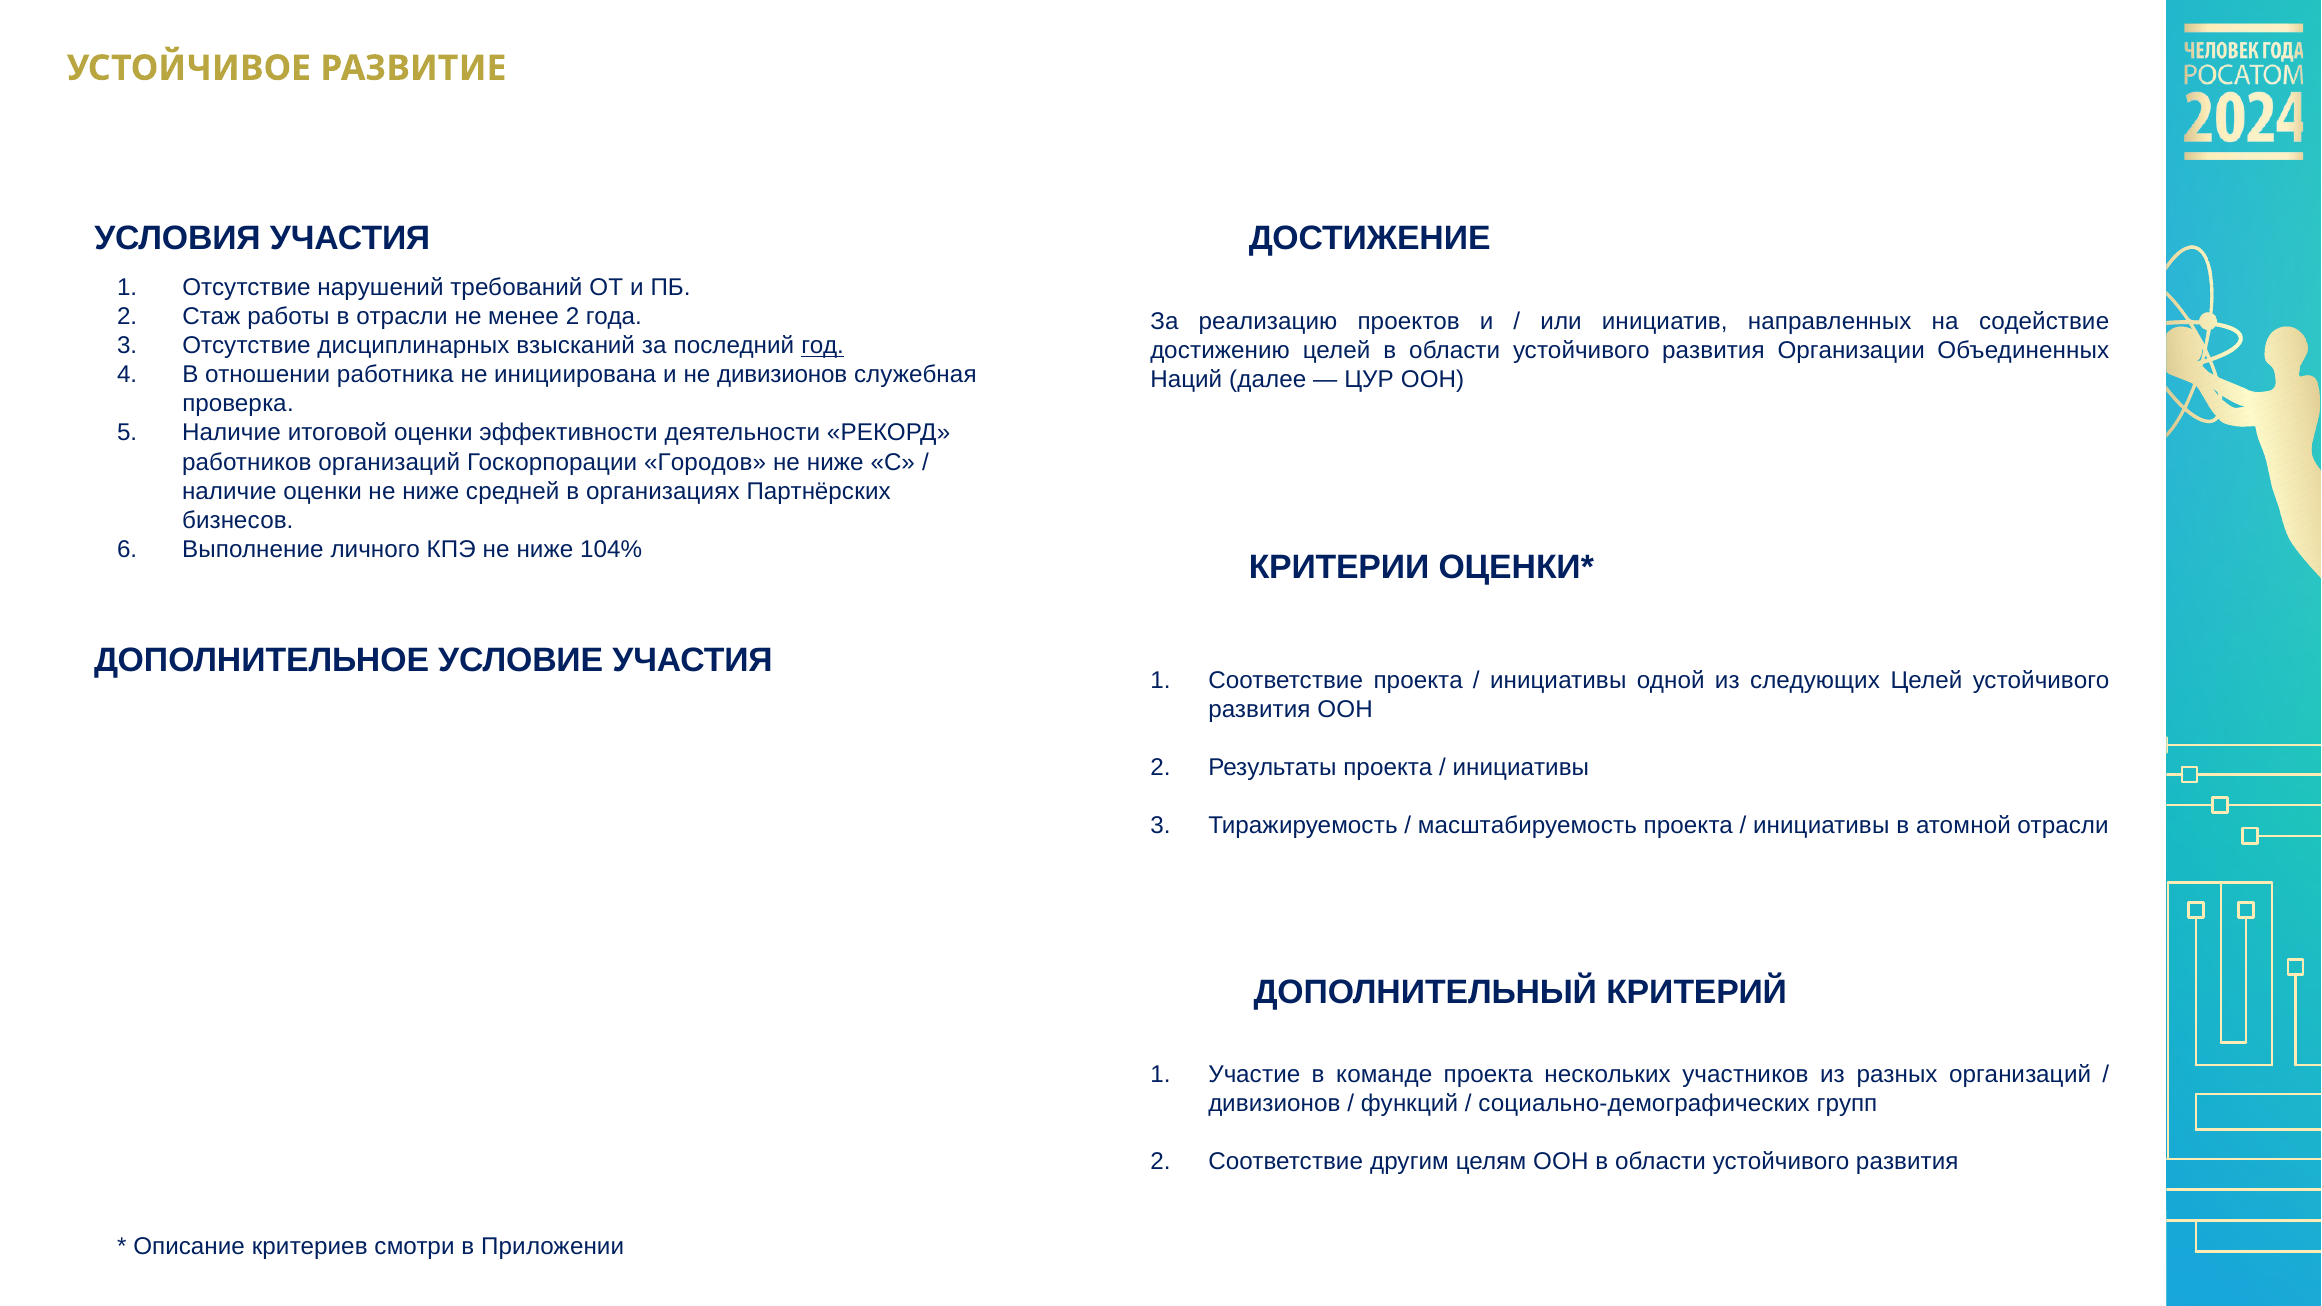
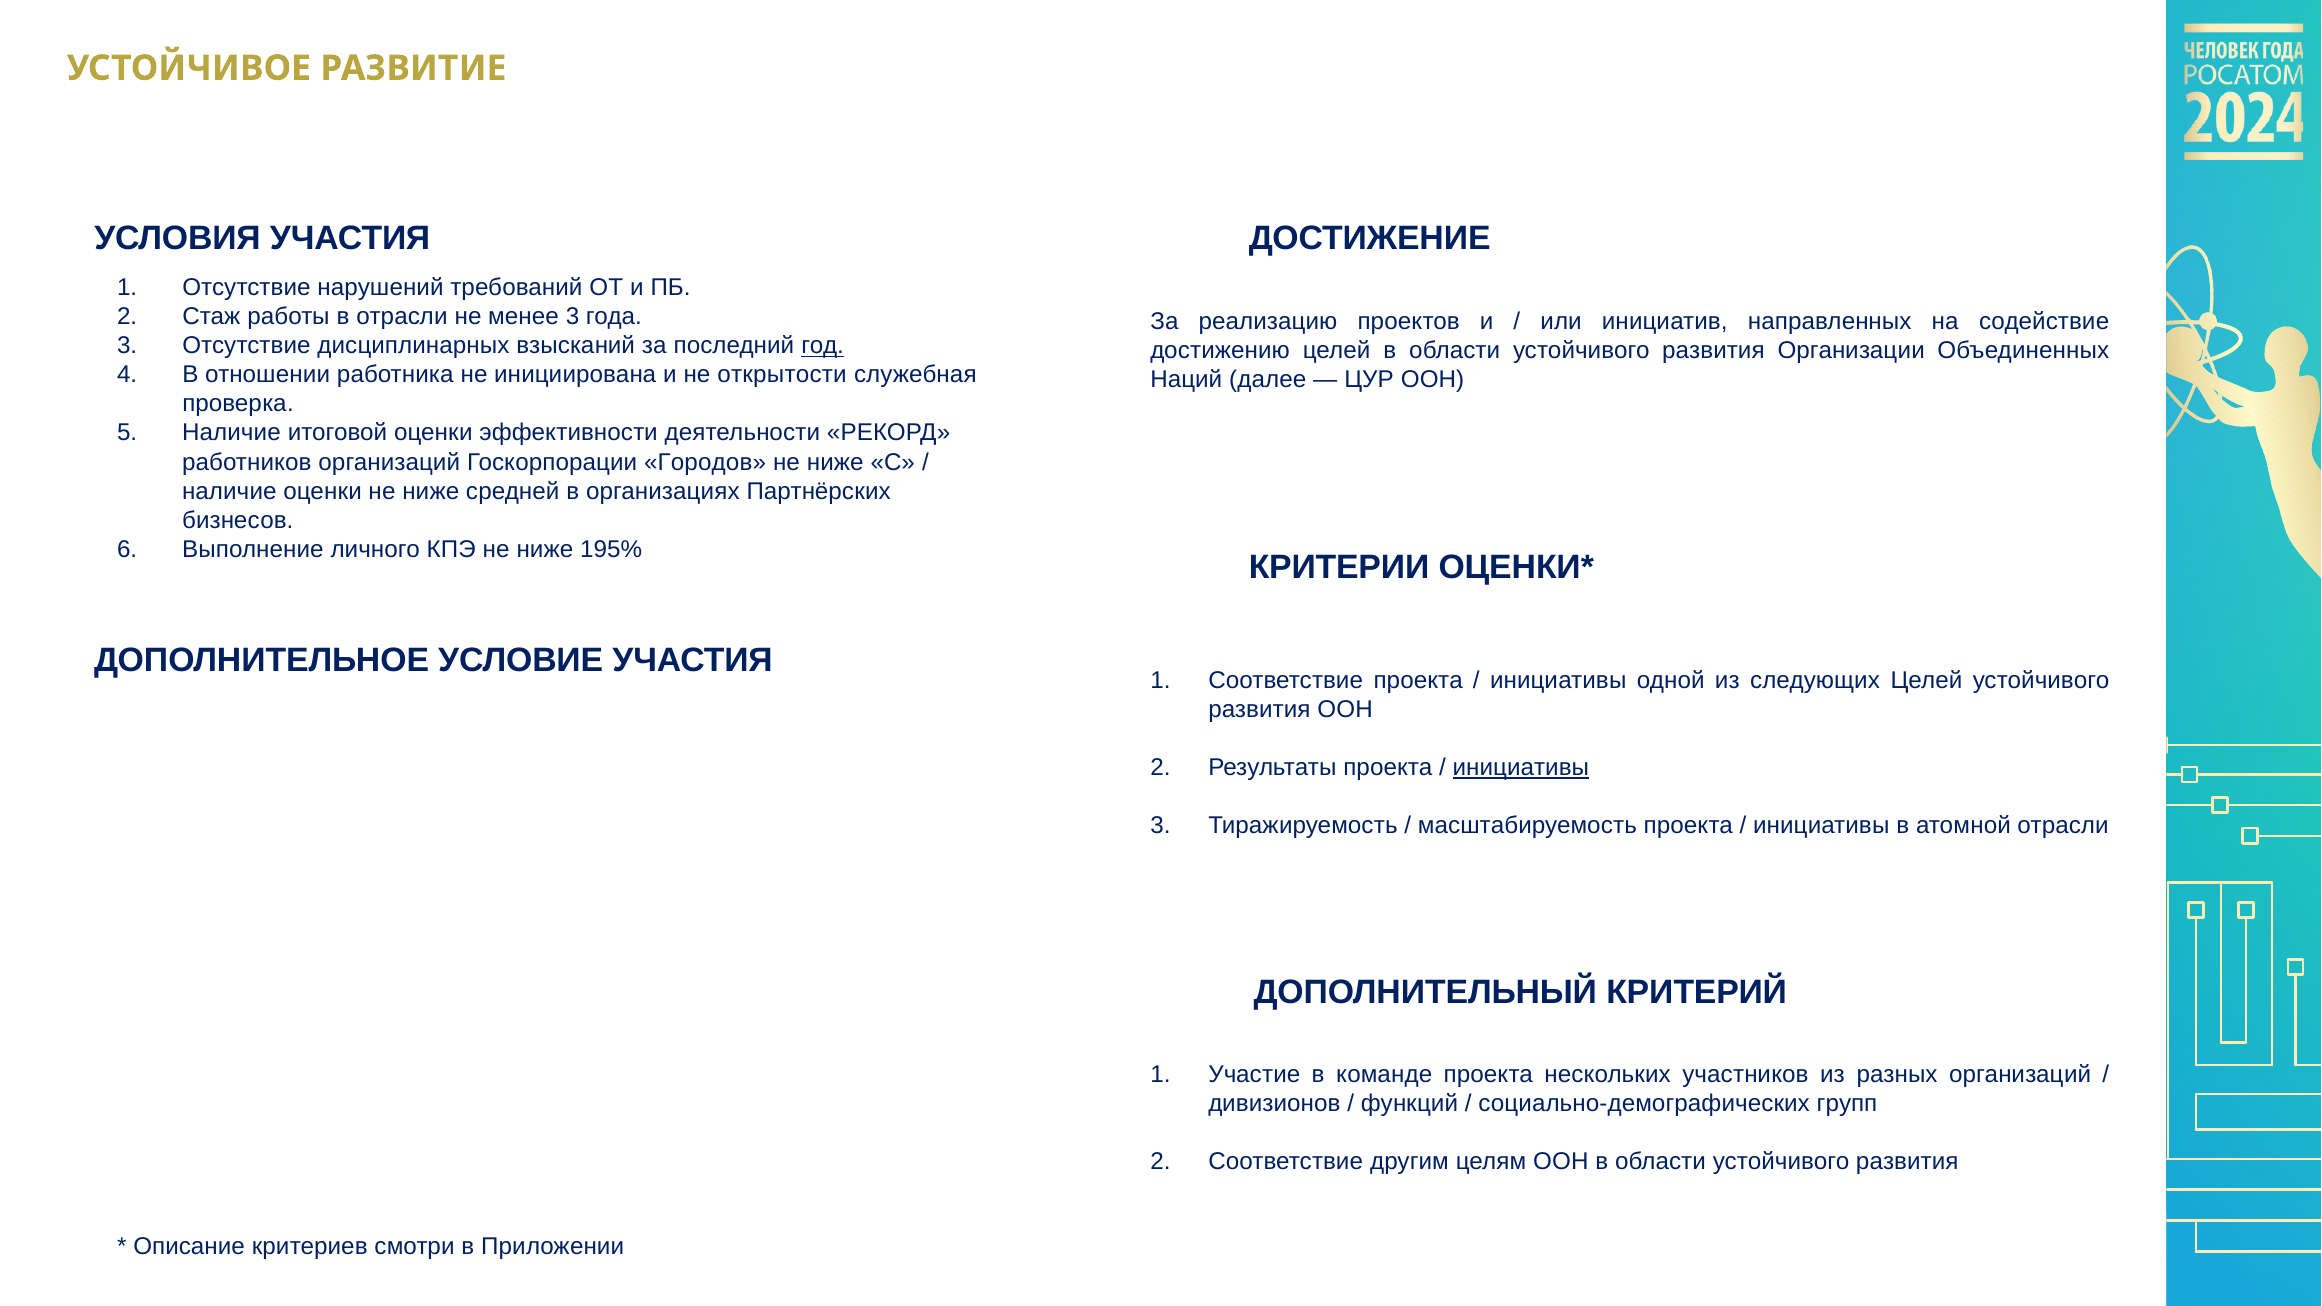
менее 2: 2 -> 3
не дивизионов: дивизионов -> открытости
104%: 104% -> 195%
инициативы at (1521, 768) underline: none -> present
